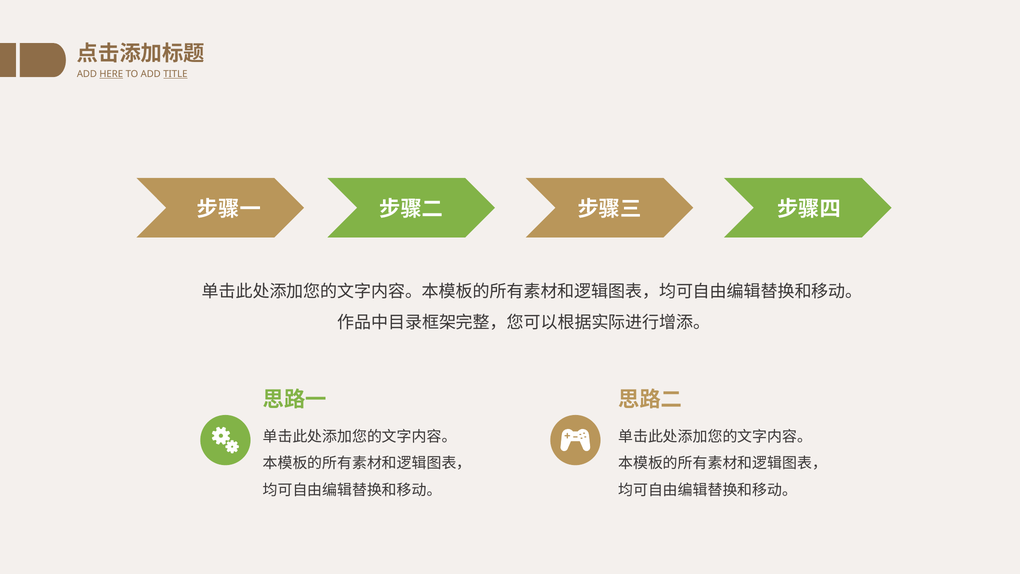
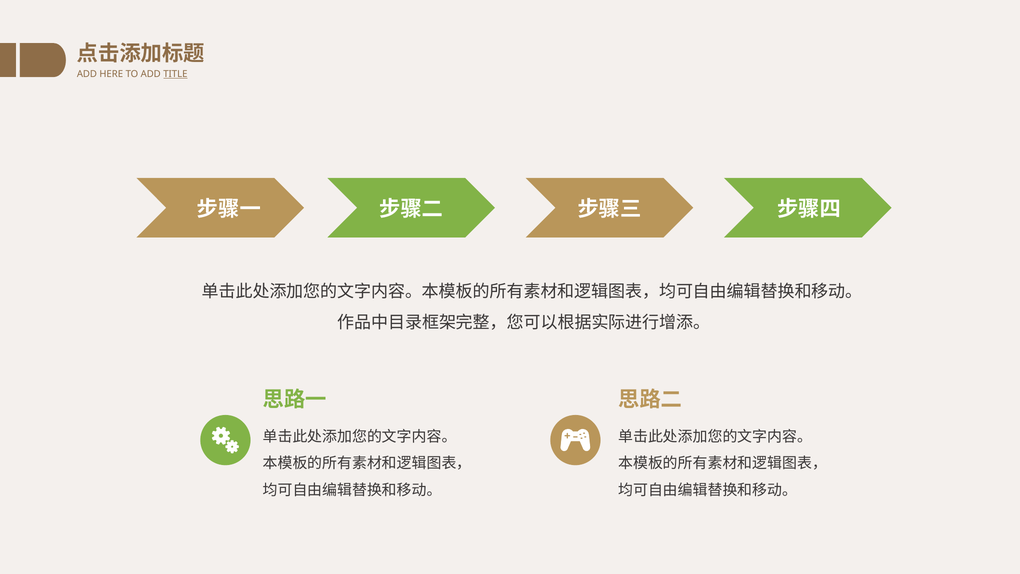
HERE underline: present -> none
